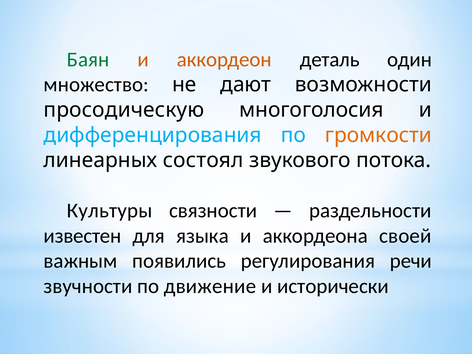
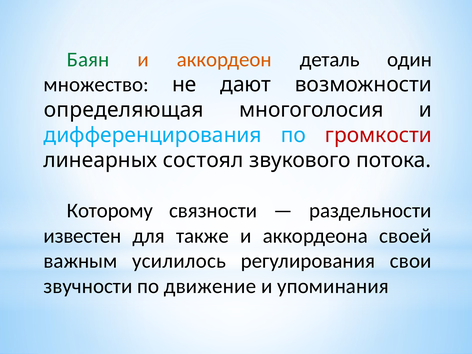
просодическую: просодическую -> определяющая
громкости colour: orange -> red
Культуры: Культуры -> Которому
языка: языка -> также
появились: появились -> усилилось
речи: речи -> свои
исторически: исторически -> упоминания
